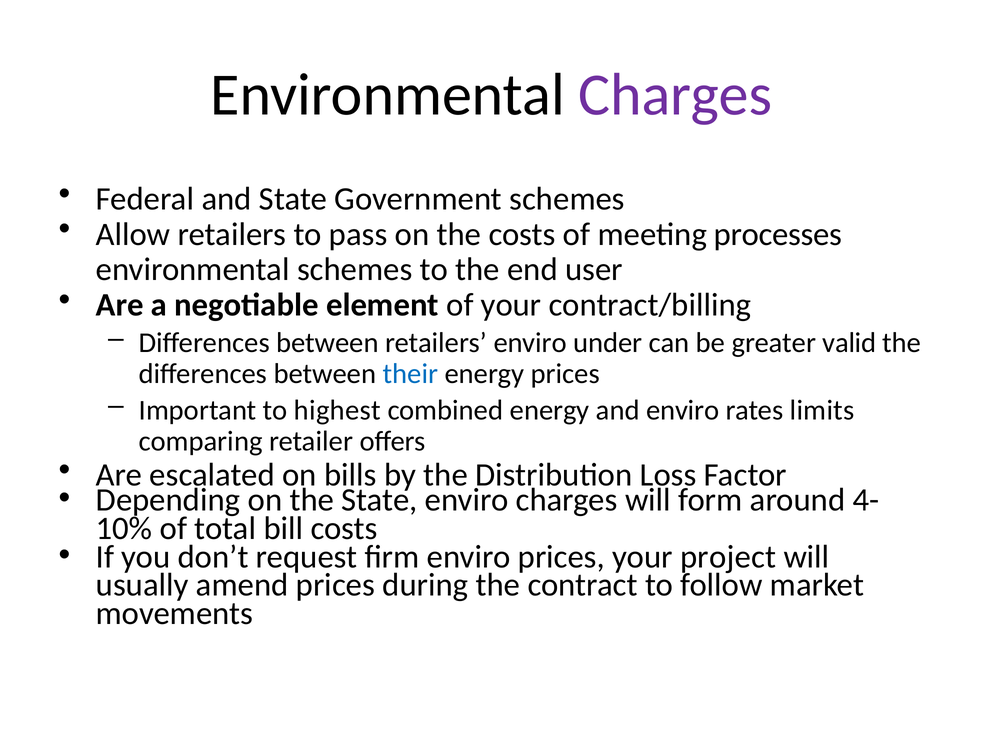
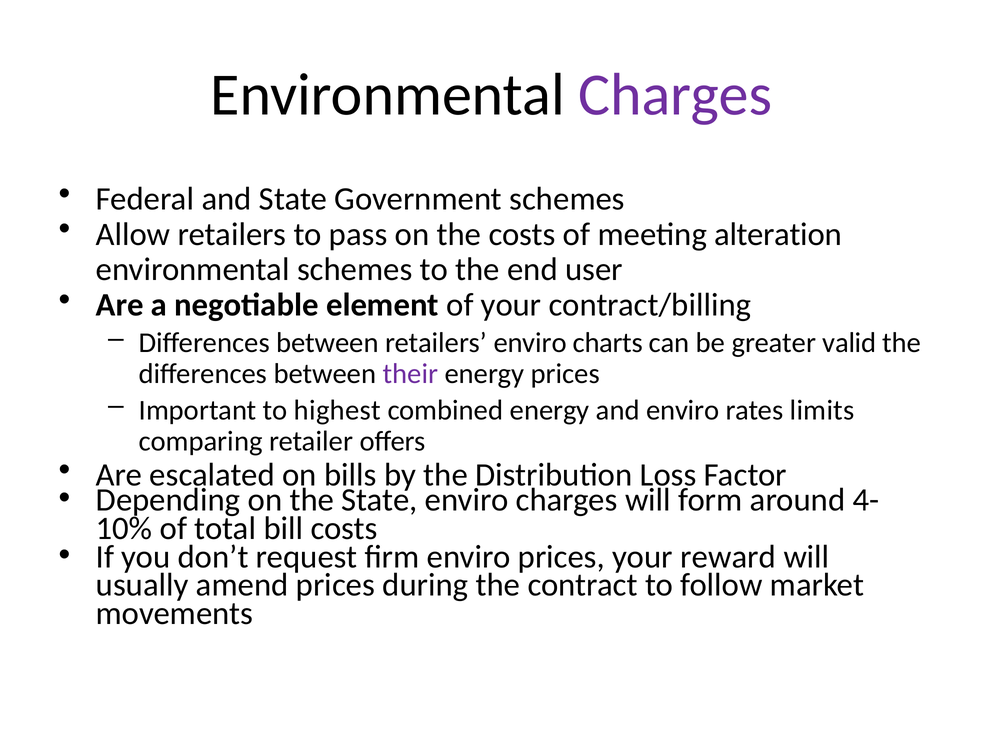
processes: processes -> alteration
under: under -> charts
their colour: blue -> purple
project: project -> reward
